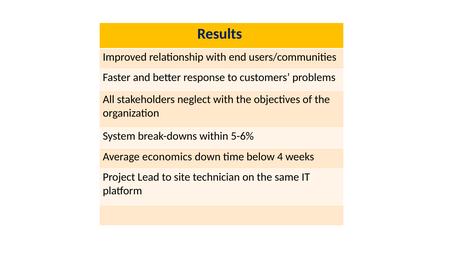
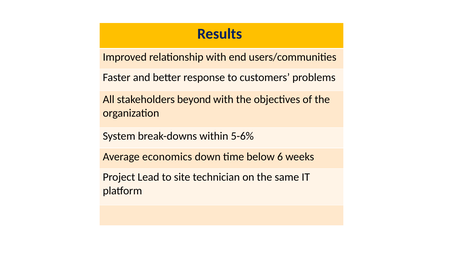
neglect: neglect -> beyond
4: 4 -> 6
